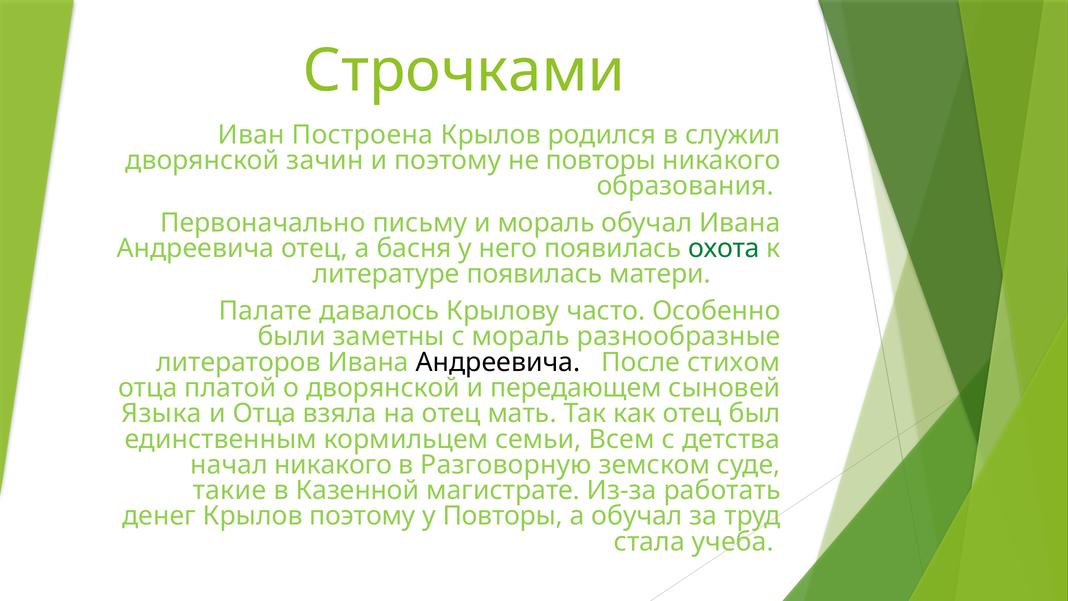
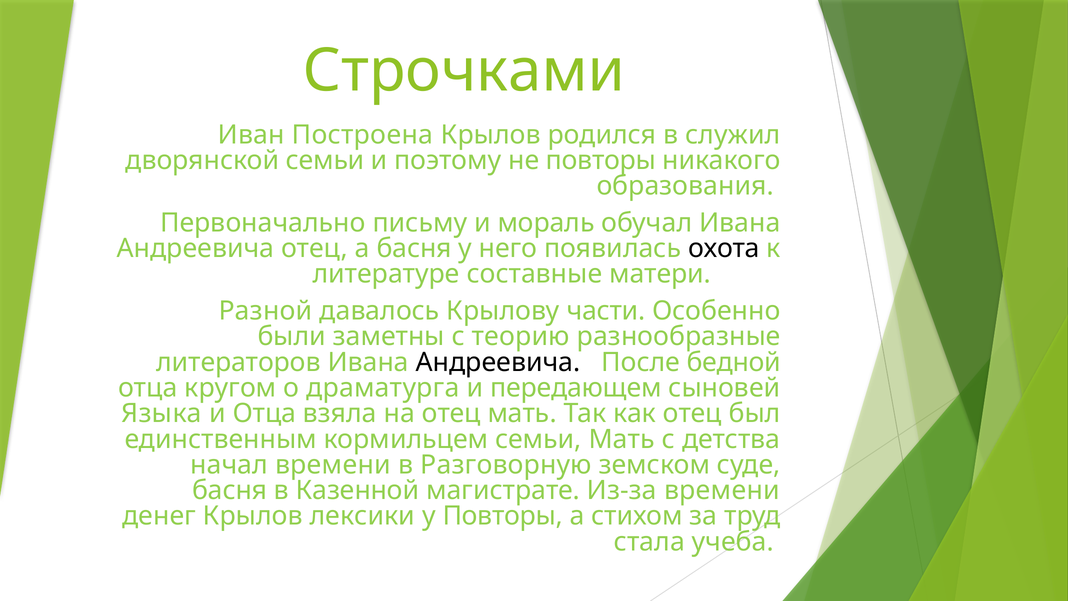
дворянской зачин: зачин -> семьи
охота colour: green -> black
литературе появилась: появилась -> составные
Палате: Палате -> Разной
часто: часто -> части
с мораль: мораль -> теорию
стихом: стихом -> бедной
платой: платой -> кругом
о дворянской: дворянской -> драматурга
семьи Всем: Всем -> Мать
начал никакого: никакого -> времени
такие at (229, 490): такие -> басня
Из-за работать: работать -> времени
Крылов поэтому: поэтому -> лексики
а обучал: обучал -> стихом
